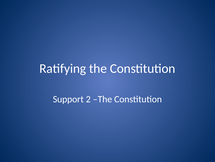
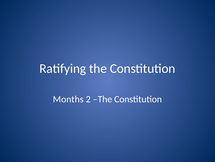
Support: Support -> Months
